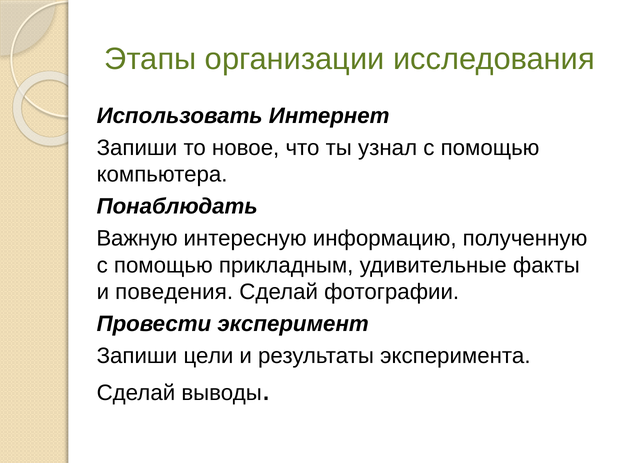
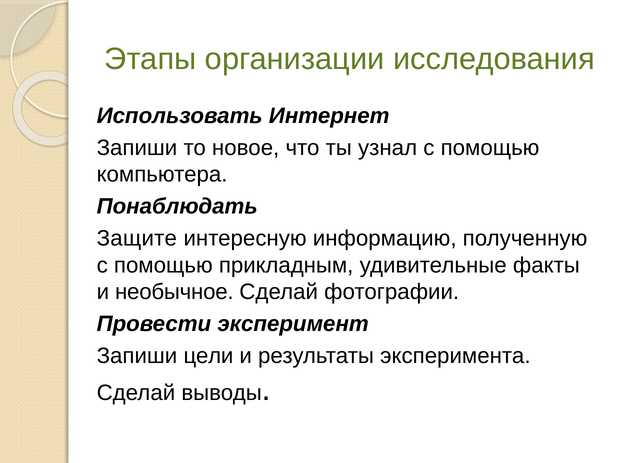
Важную: Важную -> Защите
поведения: поведения -> необычное
